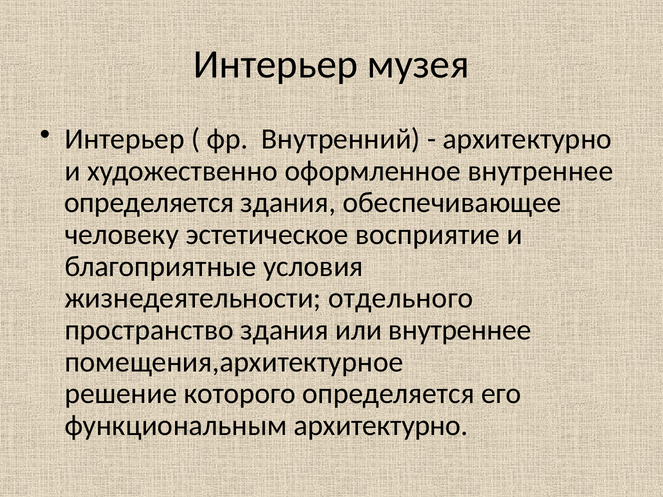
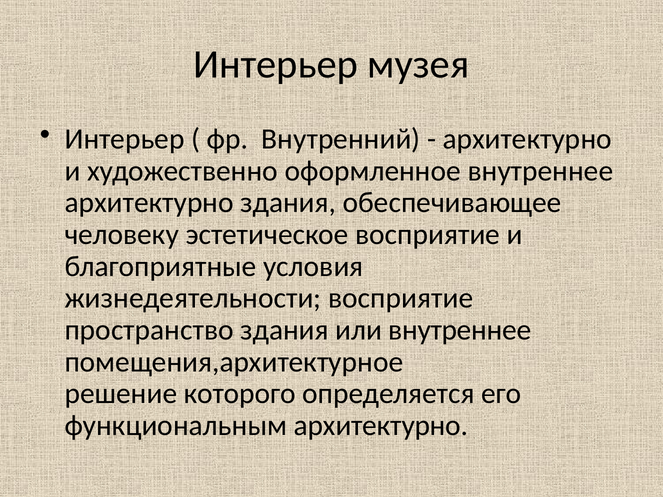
определяется at (149, 203): определяется -> архитектурно
жизнедеятельности отдельного: отдельного -> восприятие
